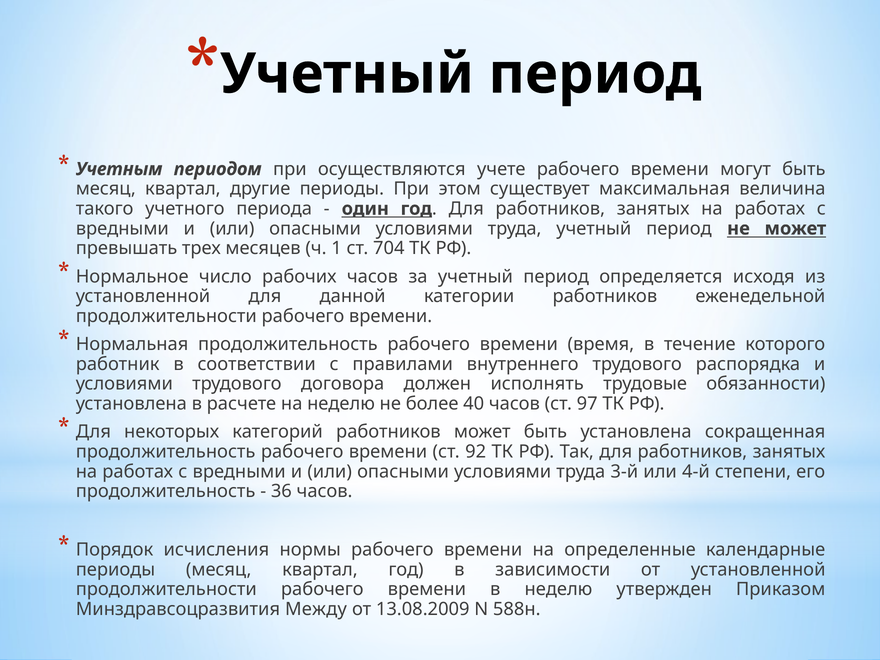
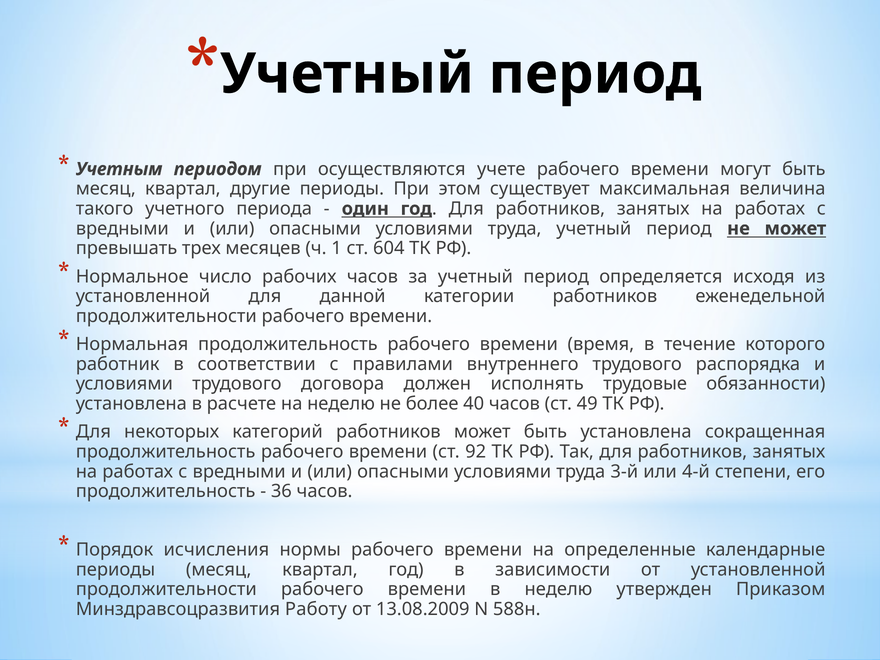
704: 704 -> 604
97: 97 -> 49
Между: Между -> Работу
